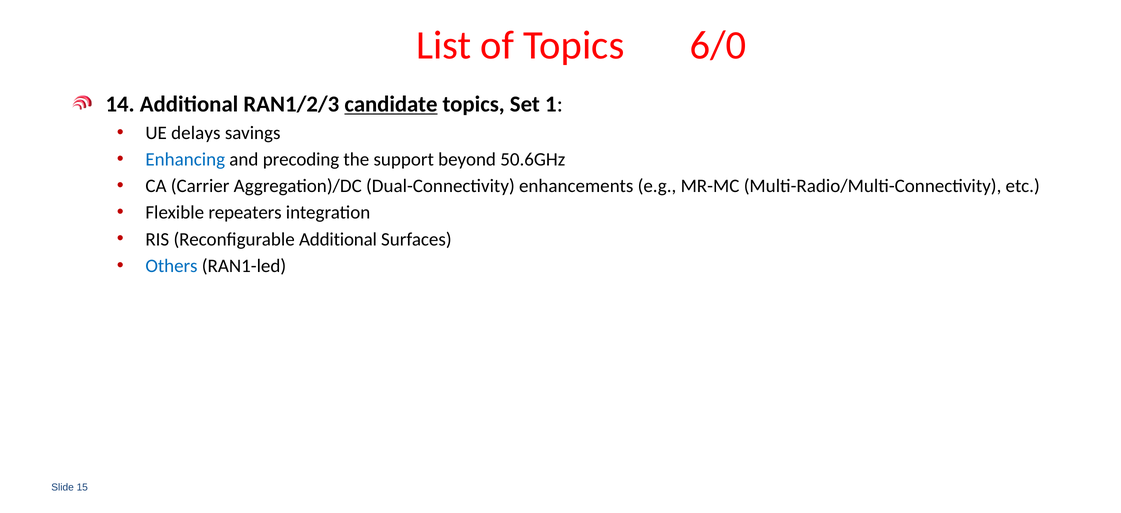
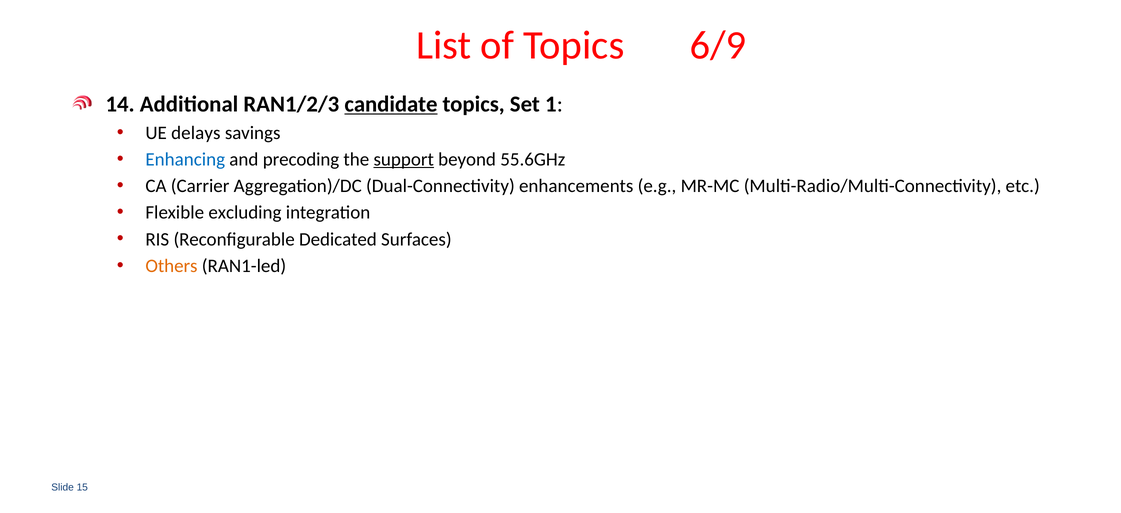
6/0: 6/0 -> 6/9
support underline: none -> present
50.6GHz: 50.6GHz -> 55.6GHz
repeaters: repeaters -> excluding
Reconfigurable Additional: Additional -> Dedicated
Others colour: blue -> orange
